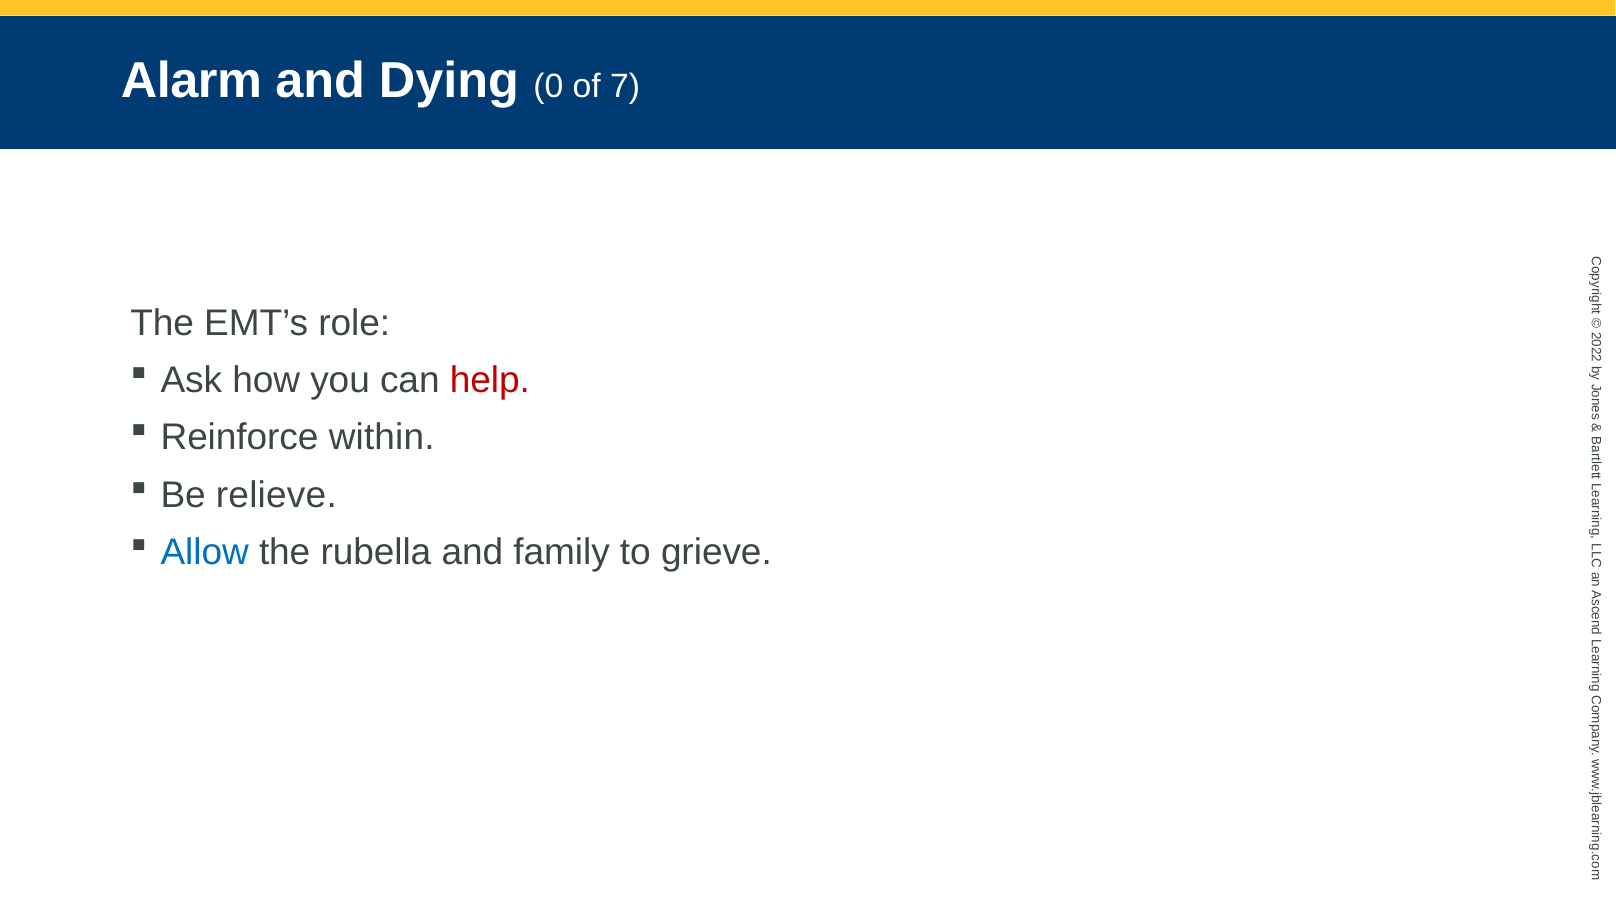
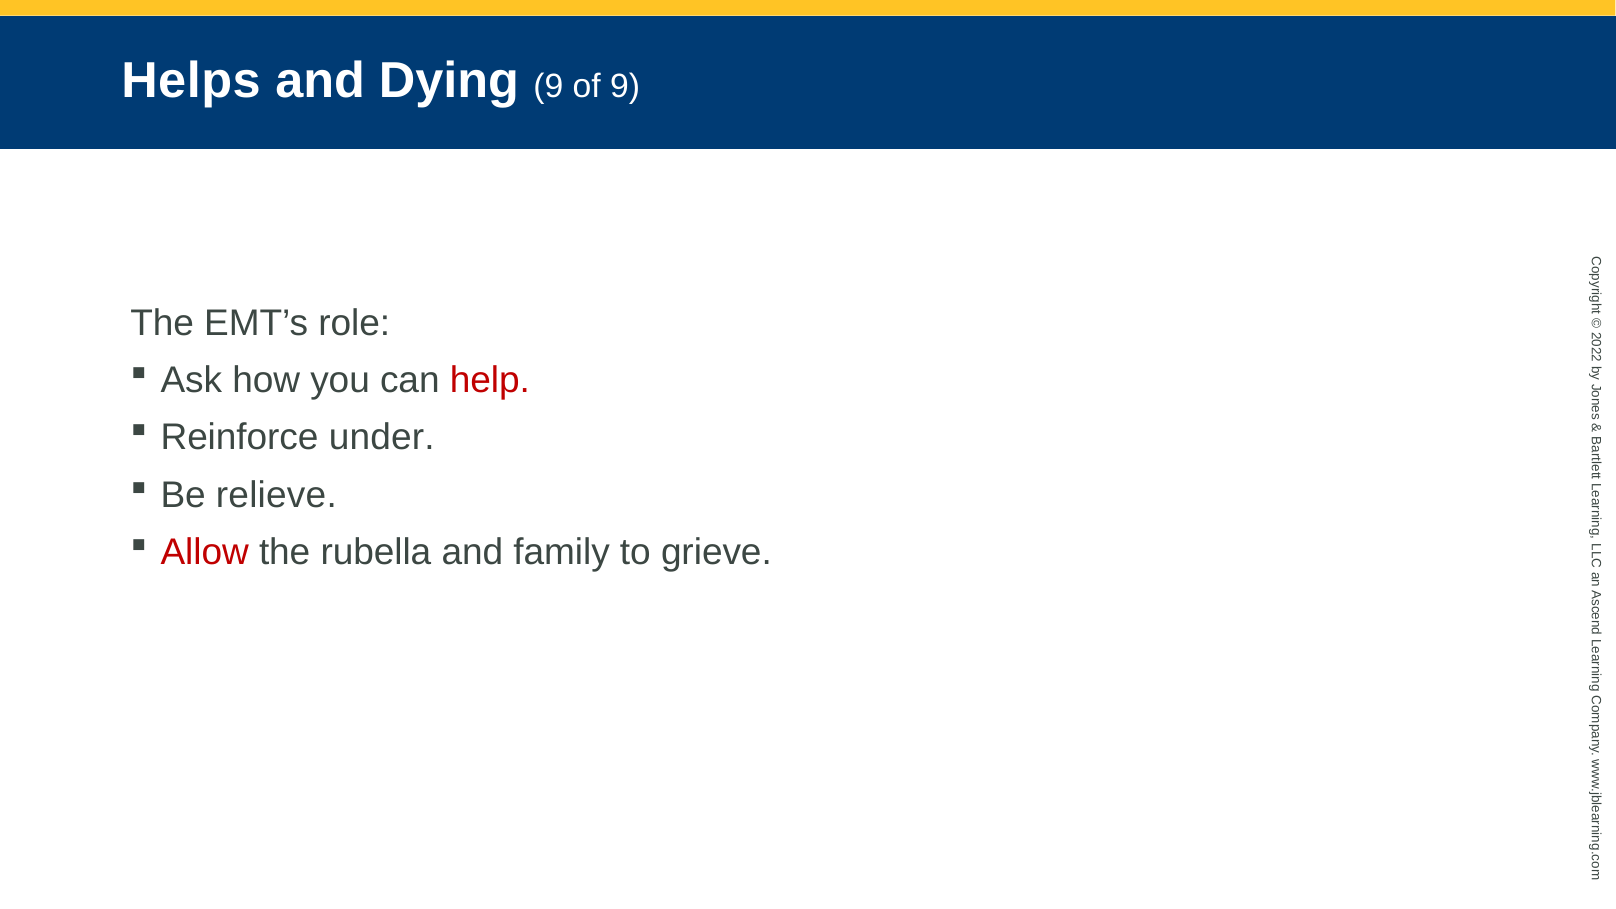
Alarm: Alarm -> Helps
Dying 0: 0 -> 9
of 7: 7 -> 9
within: within -> under
Allow colour: blue -> red
